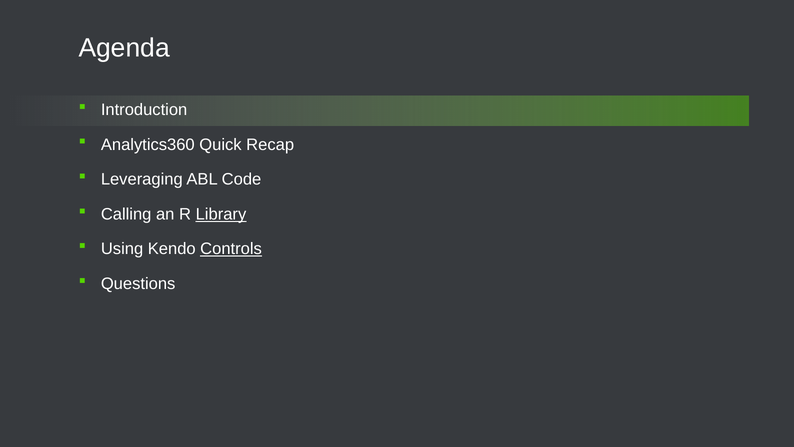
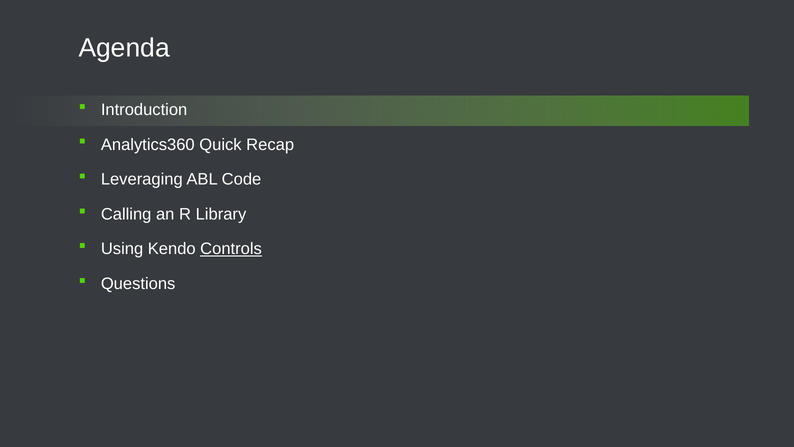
Library underline: present -> none
